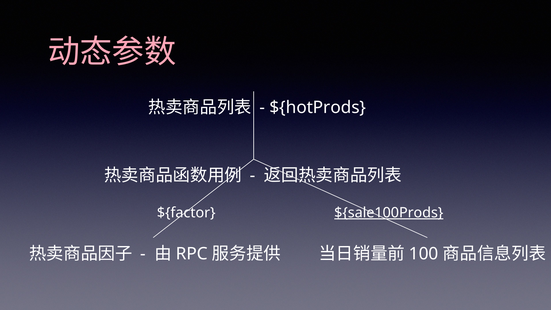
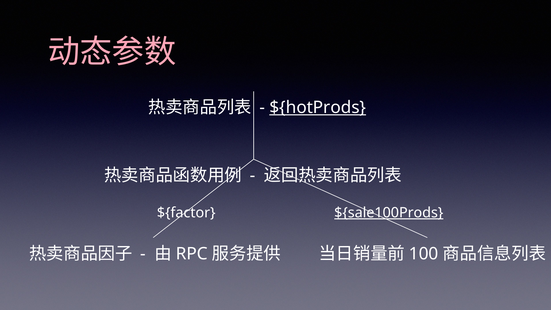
${hotProds underline: none -> present
